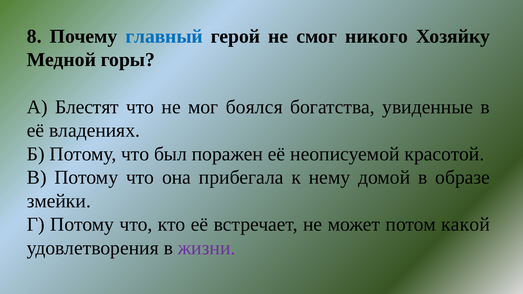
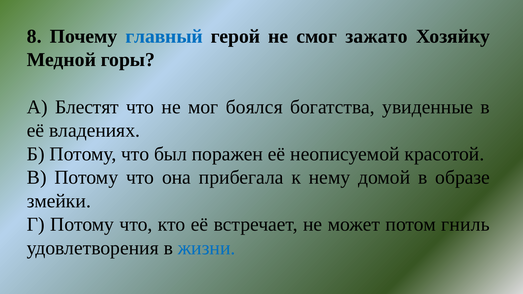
никого: никого -> зажато
какой: какой -> гниль
жизни colour: purple -> blue
